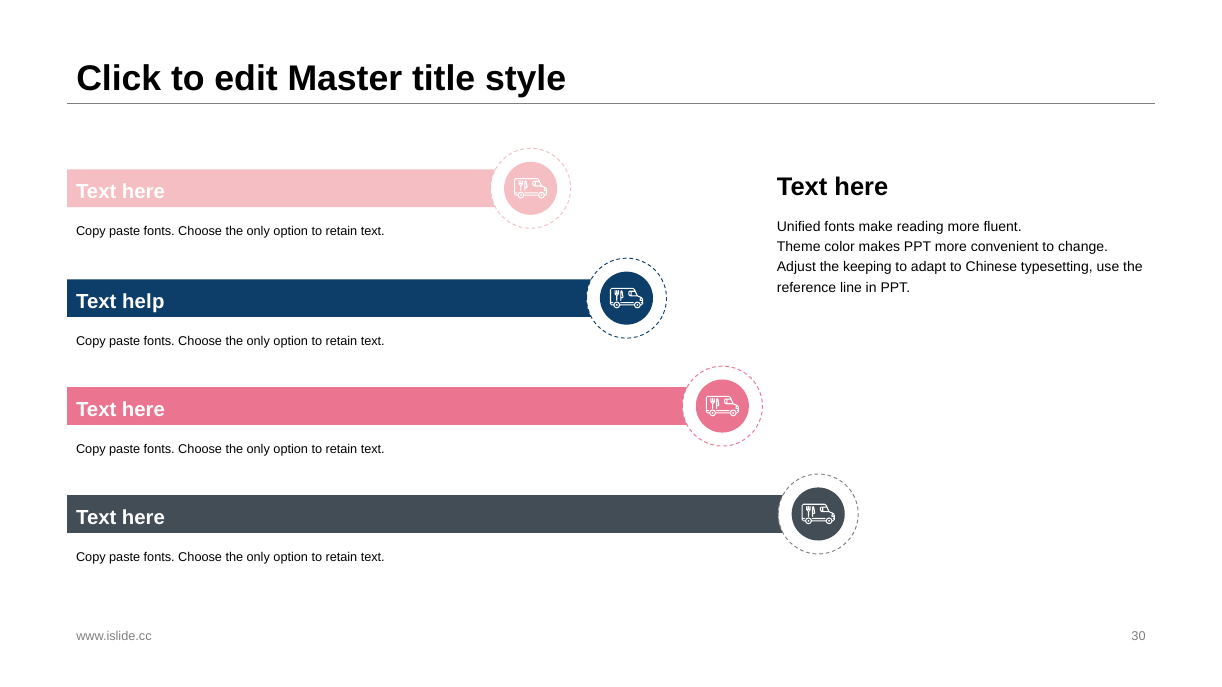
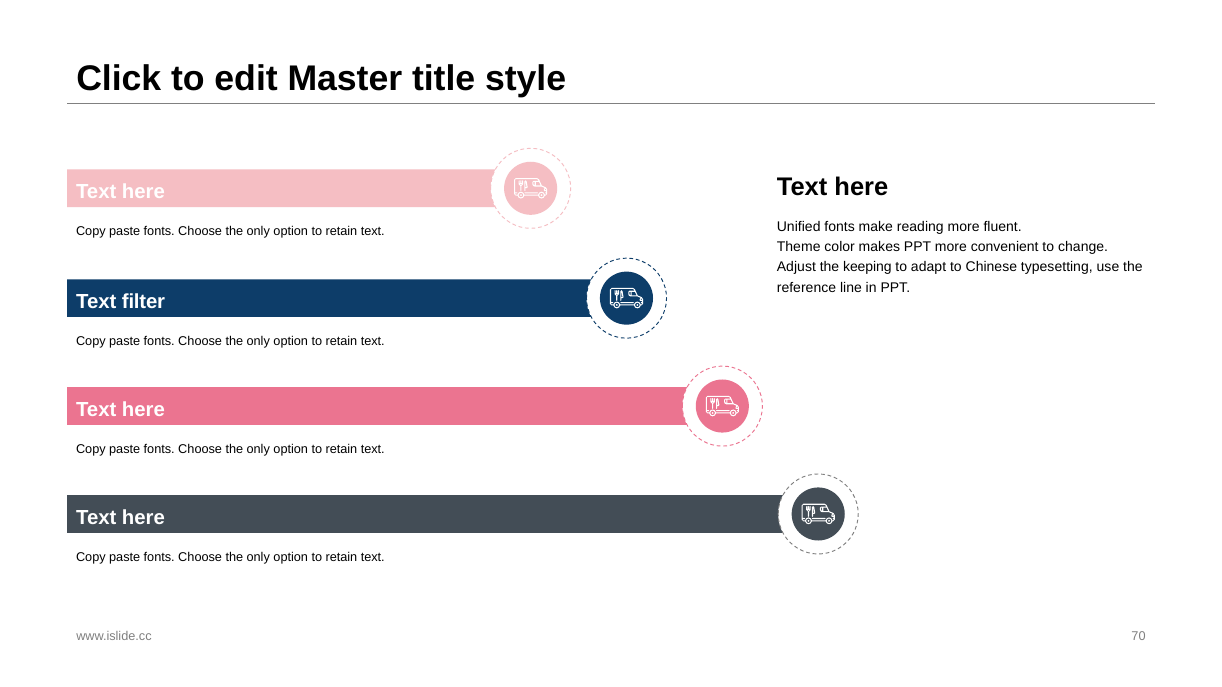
help: help -> filter
30: 30 -> 70
